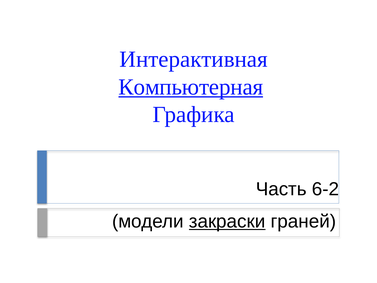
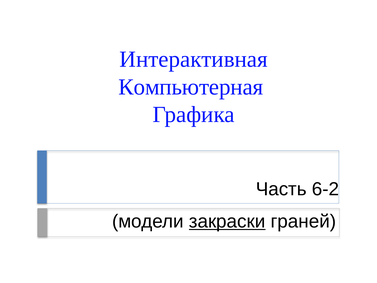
Компьютерная underline: present -> none
